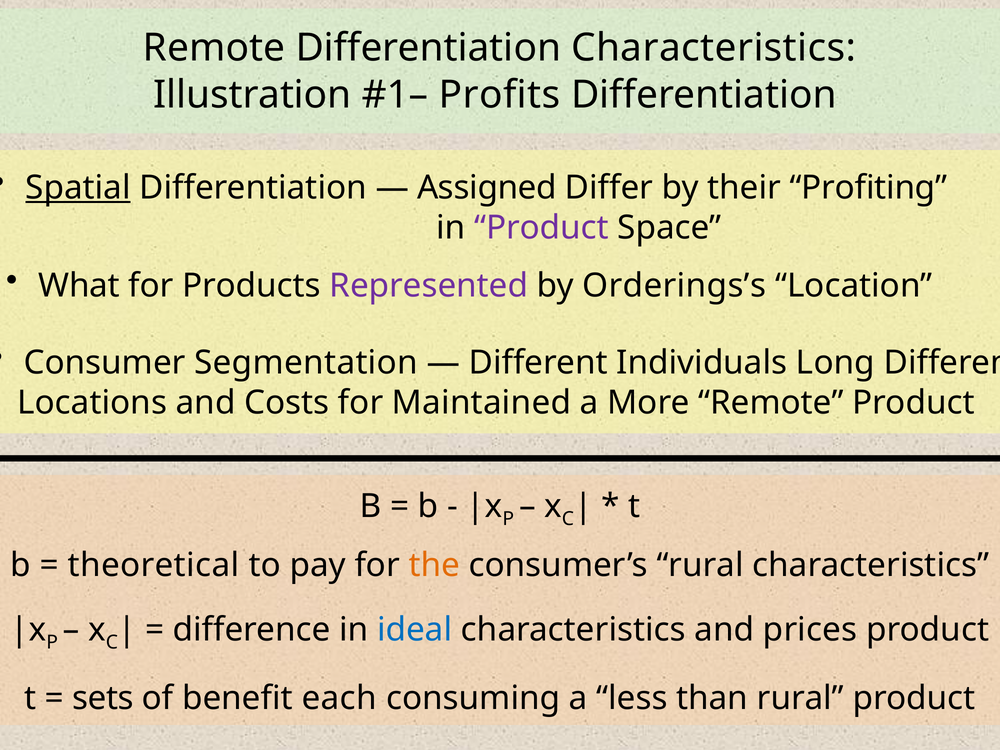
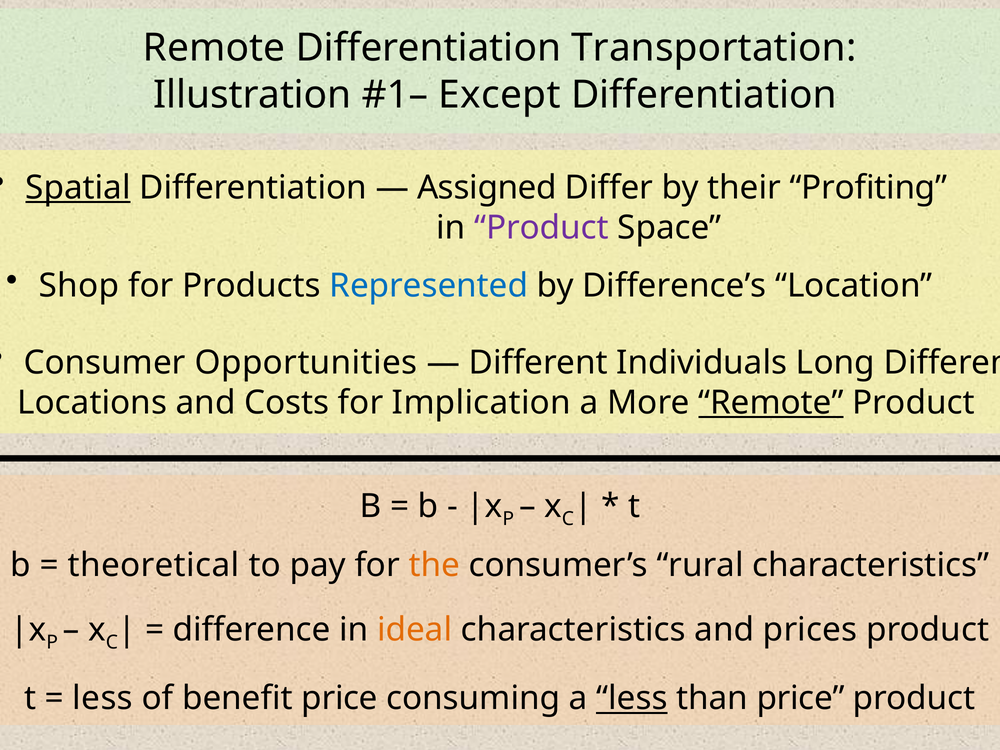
Differentiation Characteristics: Characteristics -> Transportation
Profits: Profits -> Except
What: What -> Shop
Represented colour: purple -> blue
Orderings’s: Orderings’s -> Difference’s
Segmentation: Segmentation -> Opportunities
Maintained: Maintained -> Implication
Remote at (771, 403) underline: none -> present
ideal colour: blue -> orange
sets at (103, 698): sets -> less
benefit each: each -> price
less at (632, 698) underline: none -> present
than rural: rural -> price
